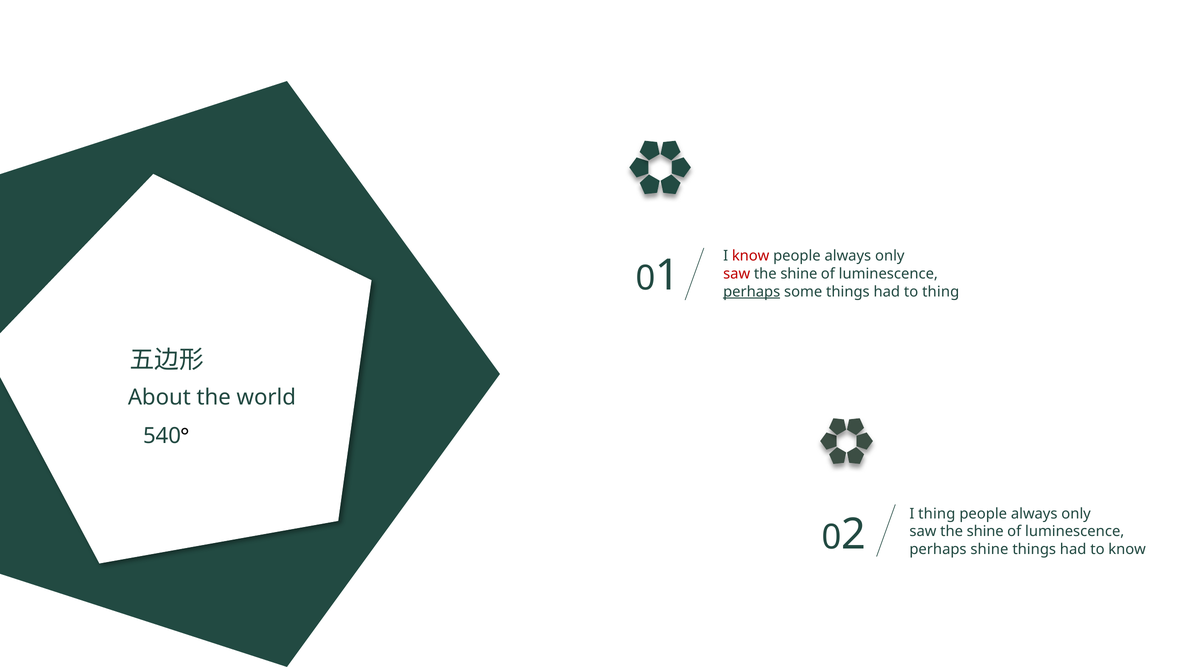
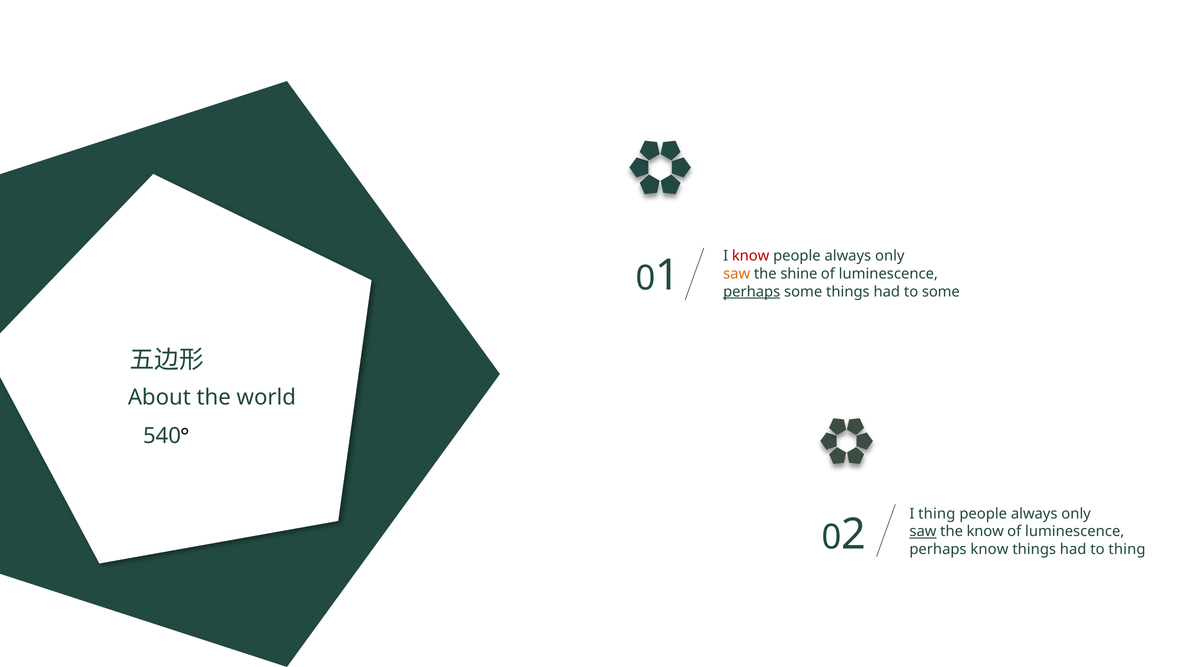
saw at (737, 274) colour: red -> orange
to thing: thing -> some
saw at (923, 531) underline: none -> present
shine at (985, 531): shine -> know
perhaps shine: shine -> know
to know: know -> thing
